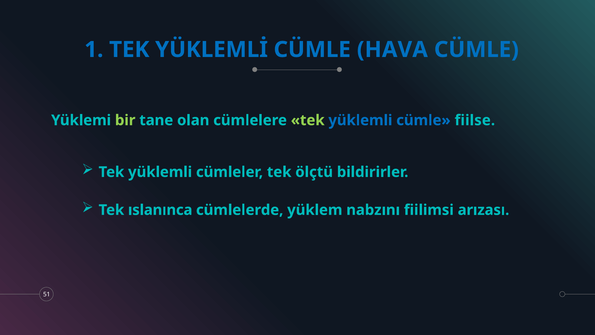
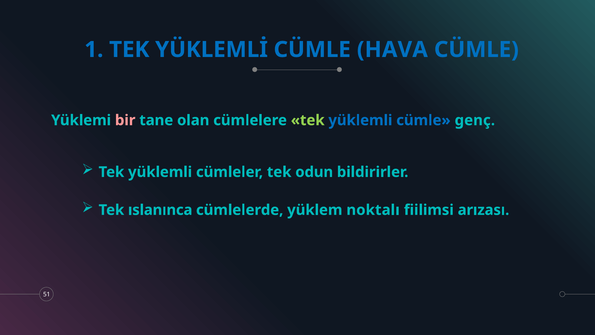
bir colour: light green -> pink
fiilse: fiilse -> genç
ölçtü: ölçtü -> odun
nabzını: nabzını -> noktalı
